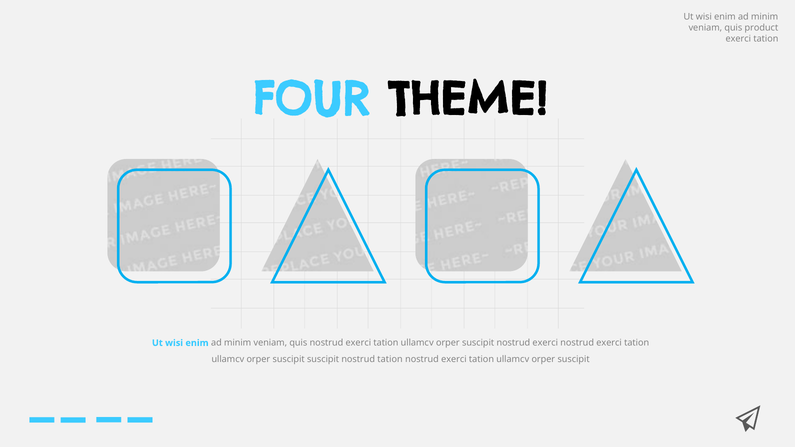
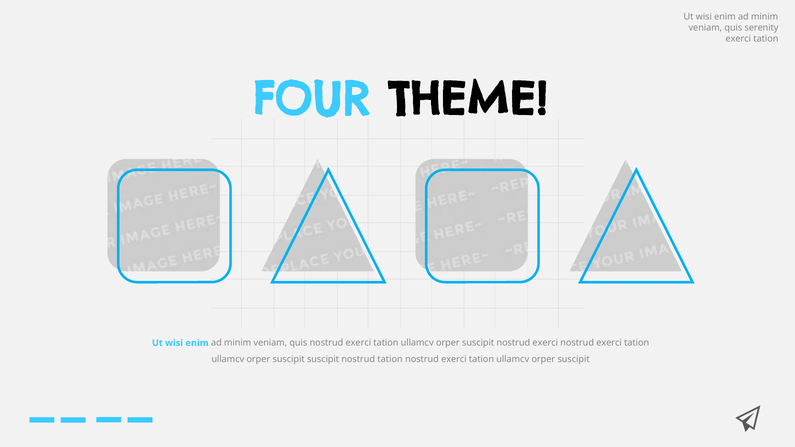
product: product -> serenity
